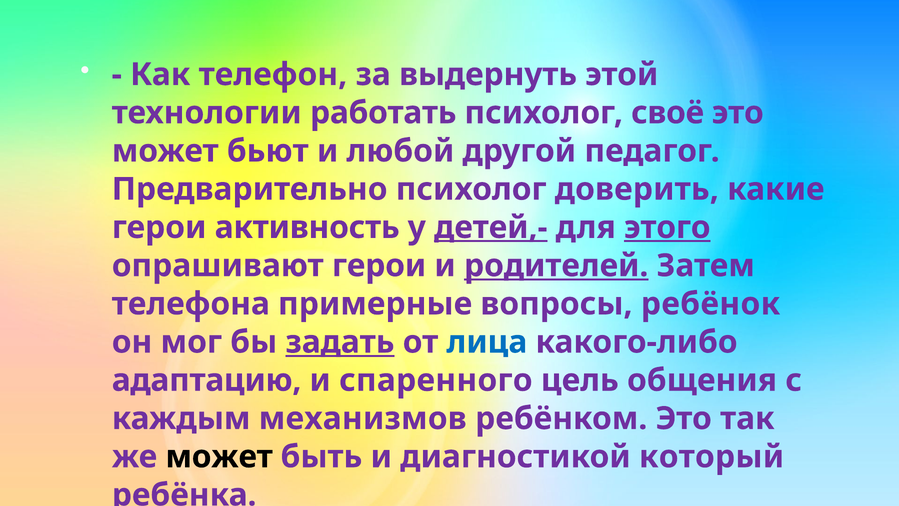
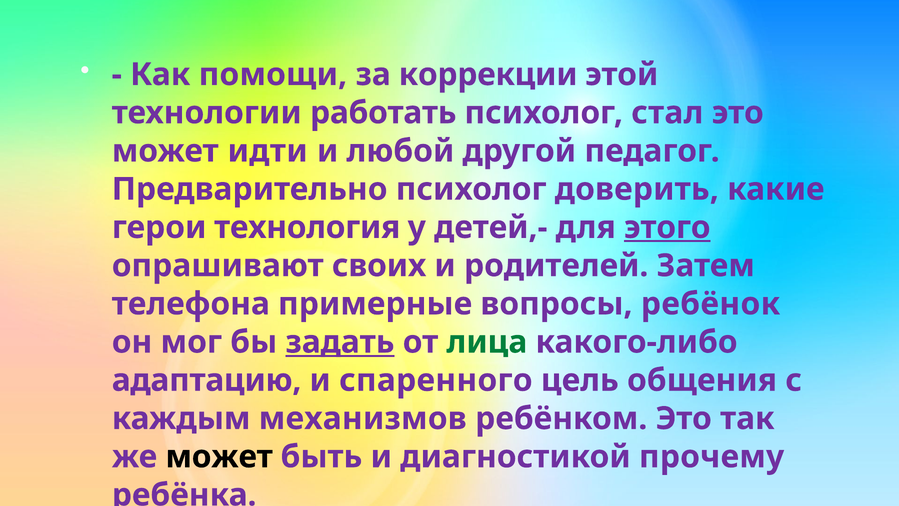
телефон: телефон -> помощи
выдернуть: выдернуть -> коррекции
своё: своё -> стал
бьют: бьют -> идти
активность: активность -> технология
детей,- underline: present -> none
опрашивают герои: герои -> своих
родителей underline: present -> none
лица colour: blue -> green
который: который -> прочему
